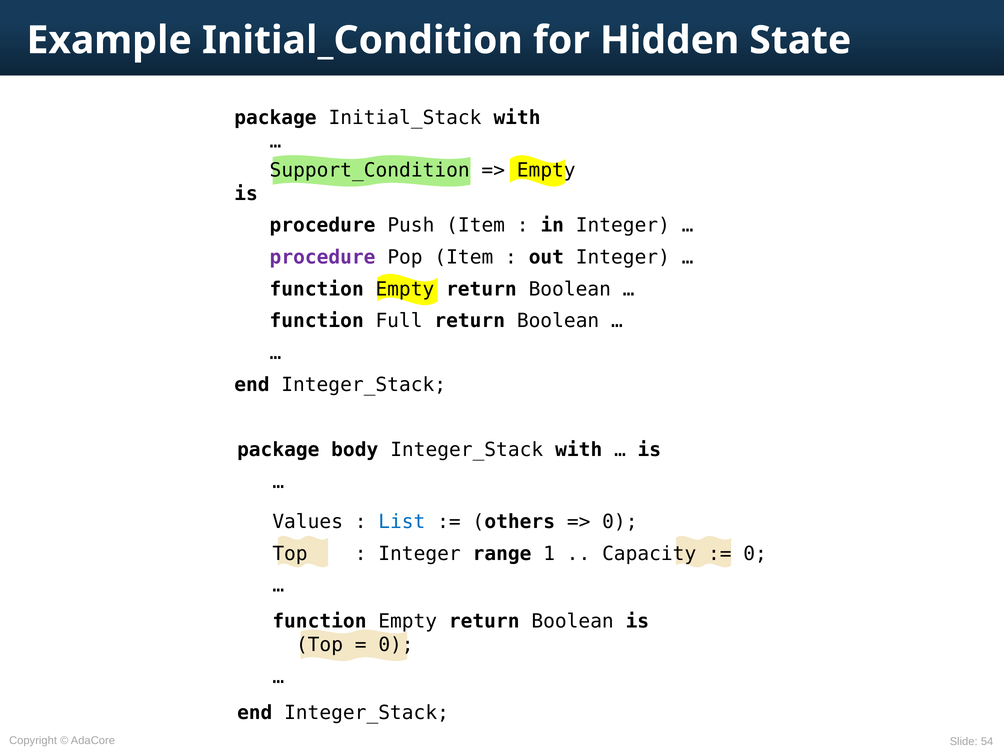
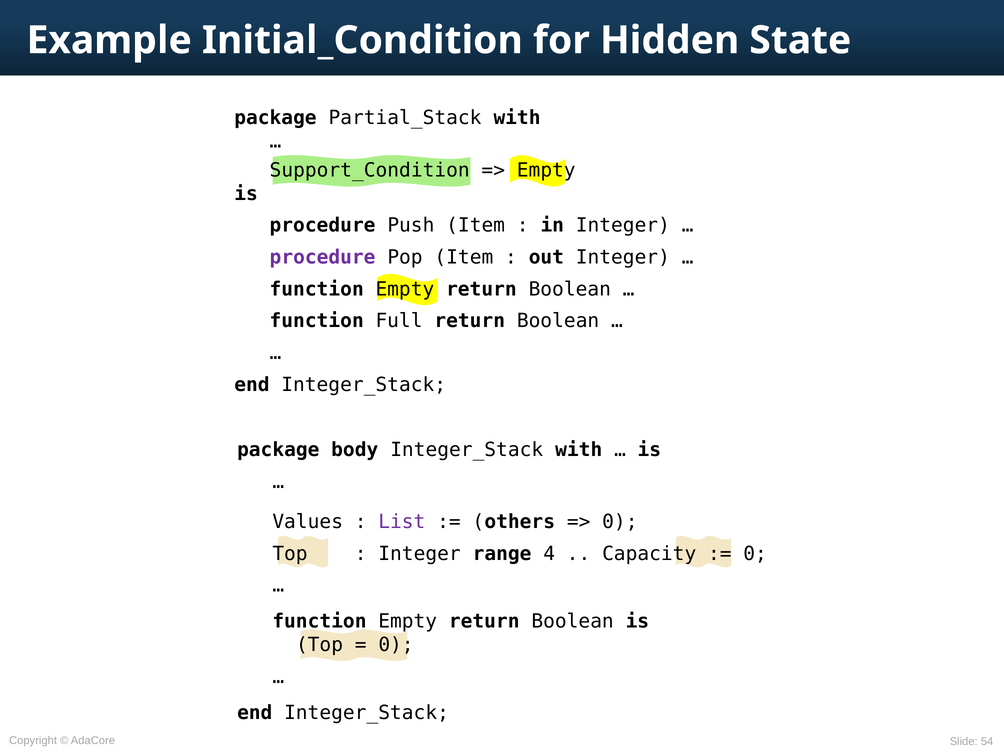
Initial_Stack: Initial_Stack -> Partial_Stack
List colour: blue -> purple
1: 1 -> 4
